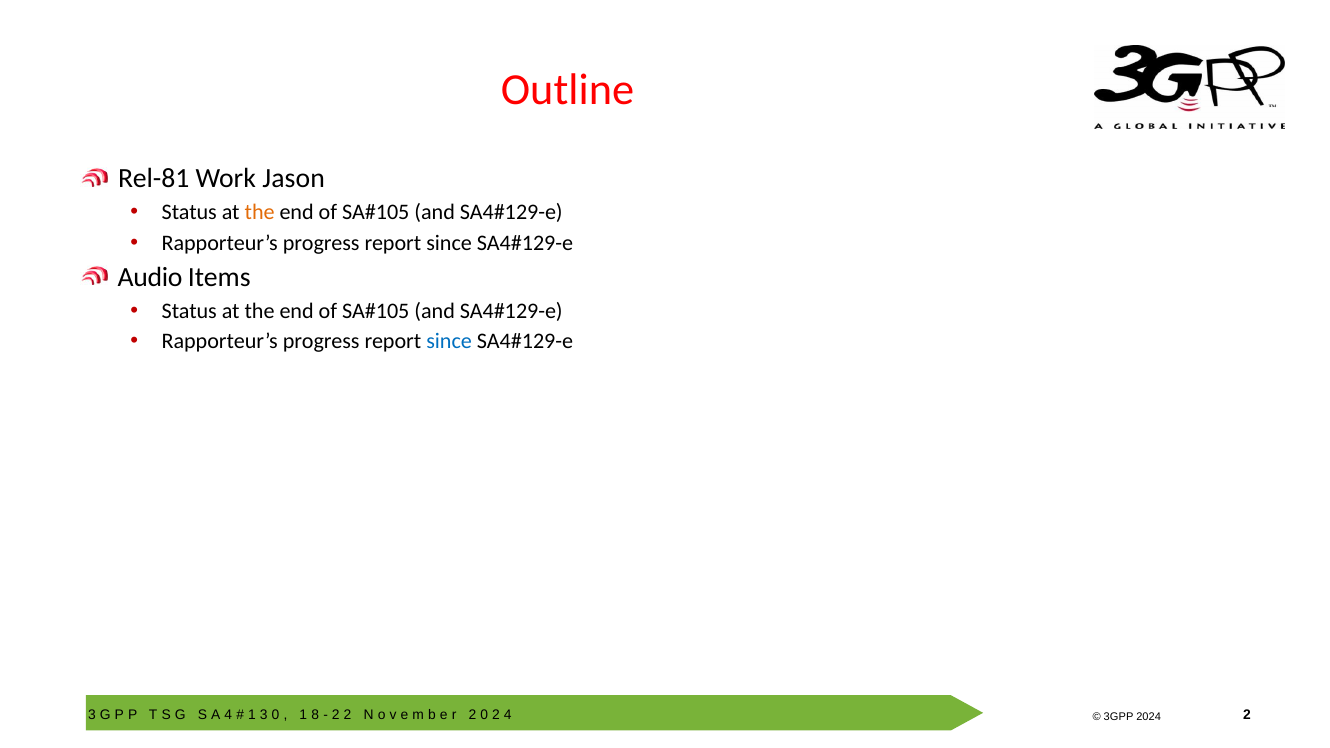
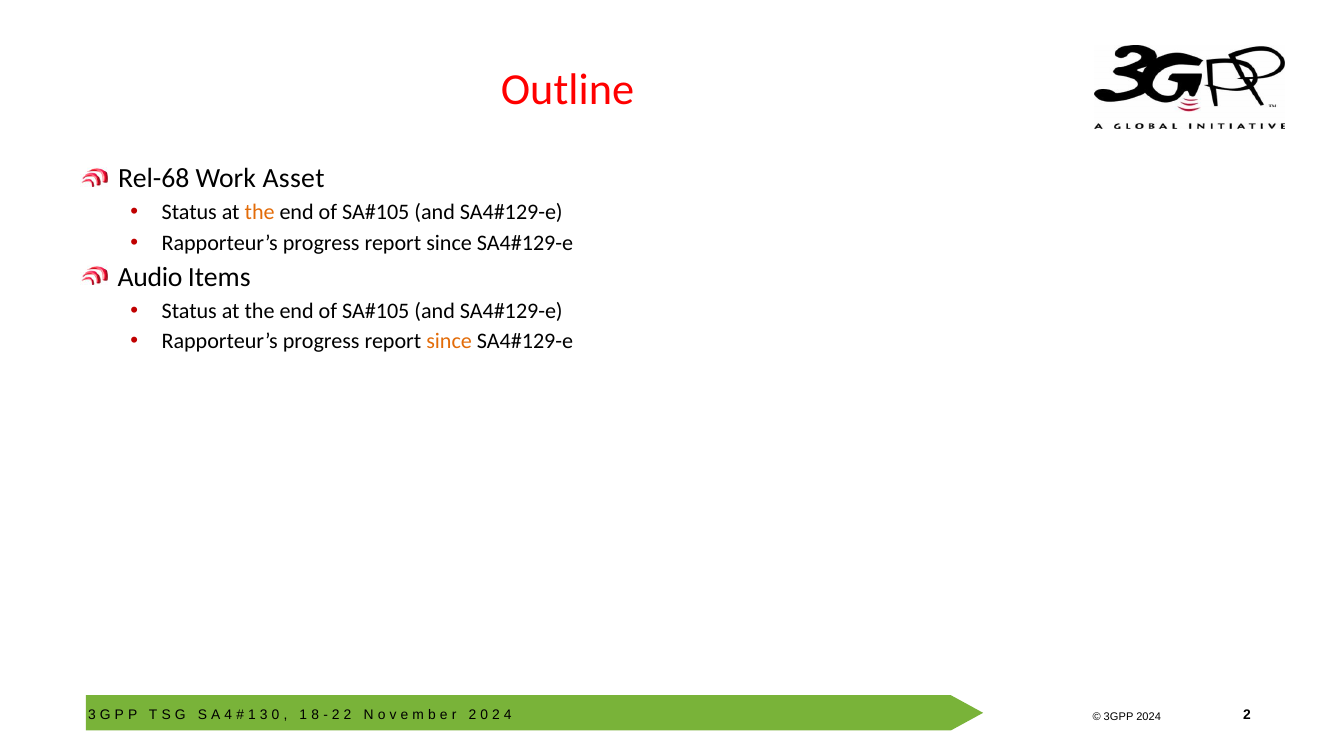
Rel-81: Rel-81 -> Rel-68
Jason: Jason -> Asset
since at (449, 342) colour: blue -> orange
